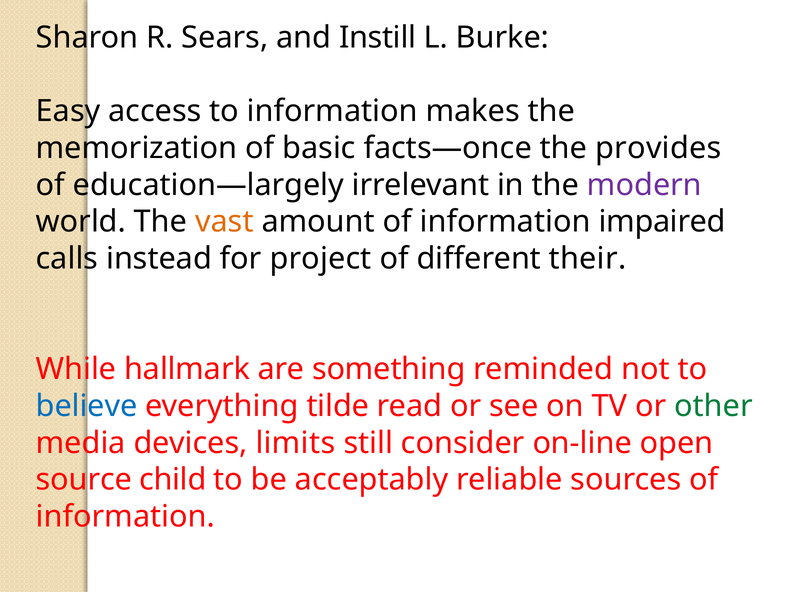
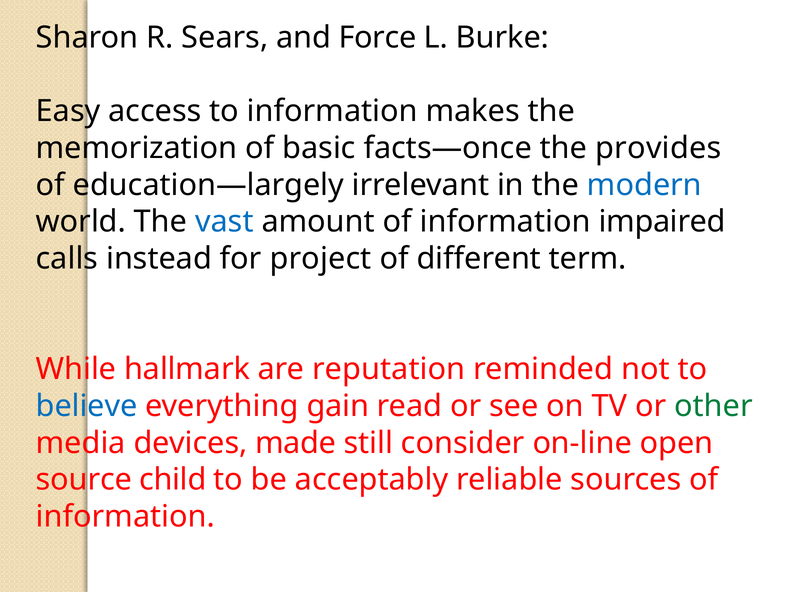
Instill: Instill -> Force
modern colour: purple -> blue
vast colour: orange -> blue
their: their -> term
something: something -> reputation
tilde: tilde -> gain
limits: limits -> made
